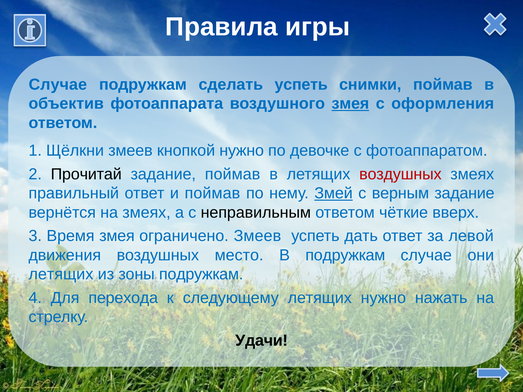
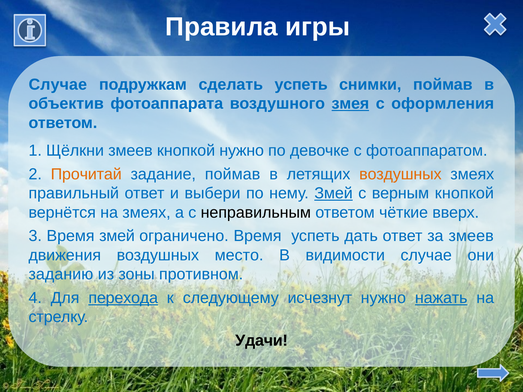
Прочитай colour: black -> orange
воздушных at (400, 174) colour: red -> orange
и поймав: поймав -> выбери
верным задание: задание -> кнопкой
Время змея: змея -> змей
ограничено Змеев: Змеев -> Время
за левой: левой -> змеев
В подружкам: подружкам -> видимости
летящих at (61, 275): летящих -> заданию
зоны подружкам: подружкам -> противном
перехода underline: none -> present
следующему летящих: летящих -> исчезнут
нажать underline: none -> present
